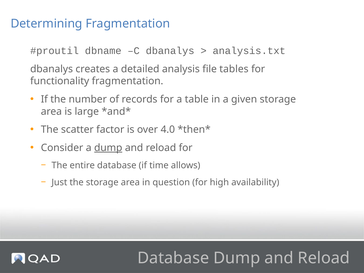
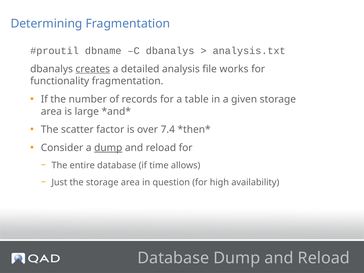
creates underline: none -> present
tables: tables -> works
4.0: 4.0 -> 7.4
